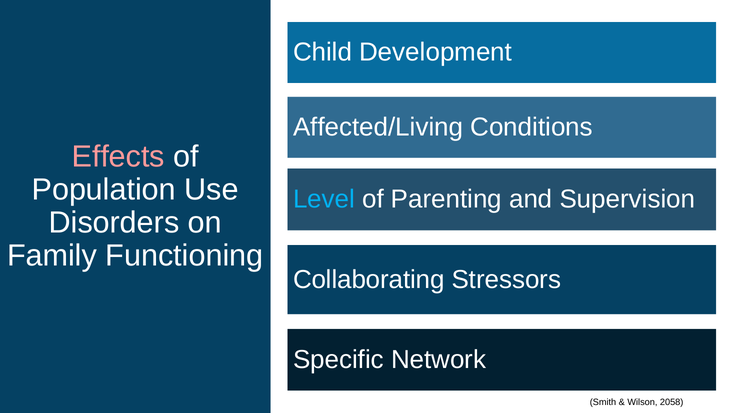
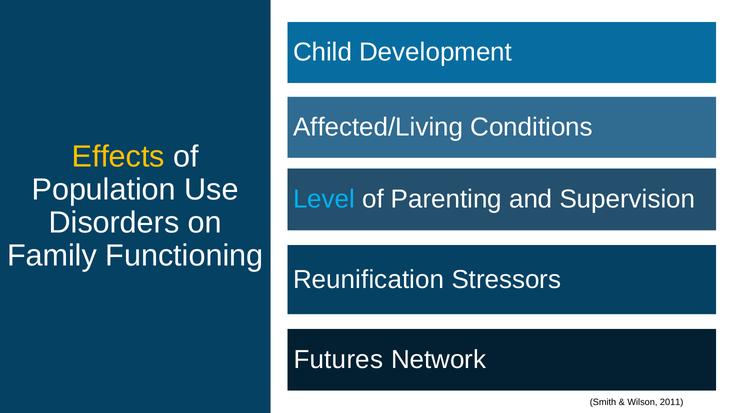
Effects colour: pink -> yellow
Collaborating: Collaborating -> Reunification
Specific: Specific -> Futures
2058: 2058 -> 2011
